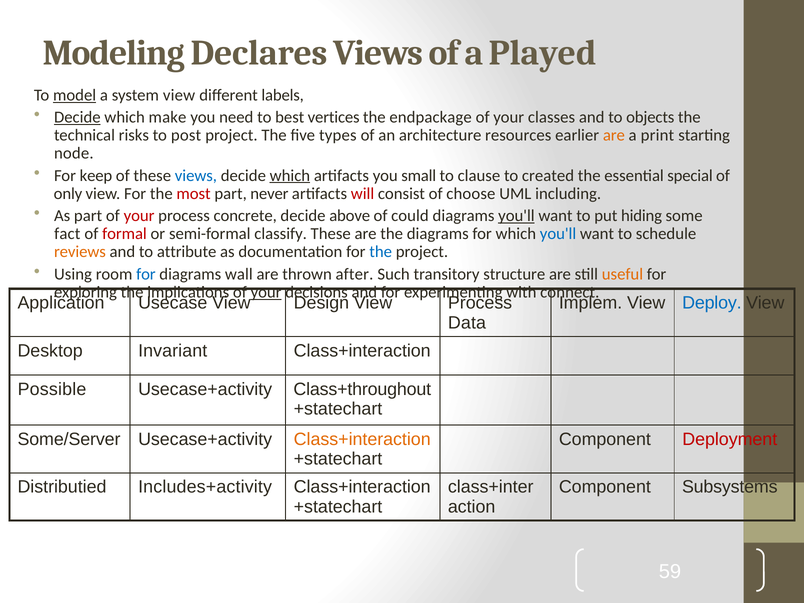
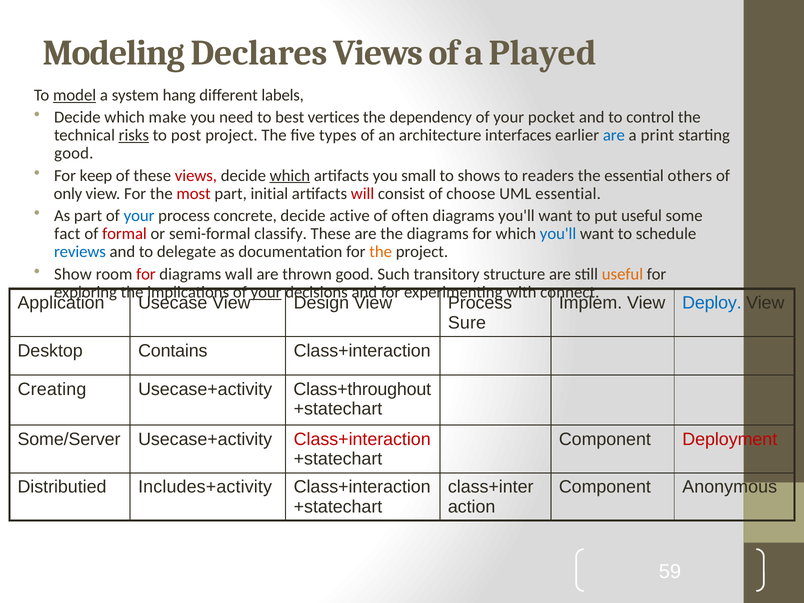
system view: view -> hang
Decide at (77, 117) underline: present -> none
endpackage: endpackage -> dependency
classes: classes -> pocket
objects: objects -> control
risks underline: none -> present
resources: resources -> interfaces
are at (614, 135) colour: orange -> blue
node at (74, 153): node -> good
views at (196, 176) colour: blue -> red
clause: clause -> shows
created: created -> readers
special: special -> others
never: never -> initial
UML including: including -> essential
your at (139, 216) colour: red -> blue
above: above -> active
could: could -> often
you'll at (516, 216) underline: present -> none
put hiding: hiding -> useful
reviews colour: orange -> blue
attribute: attribute -> delegate
the at (381, 252) colour: blue -> orange
Using: Using -> Show
for at (146, 274) colour: blue -> red
thrown after: after -> good
Data: Data -> Sure
Invariant: Invariant -> Contains
Possible: Possible -> Creating
Class+interaction at (362, 439) colour: orange -> red
Subsystems: Subsystems -> Anonymous
